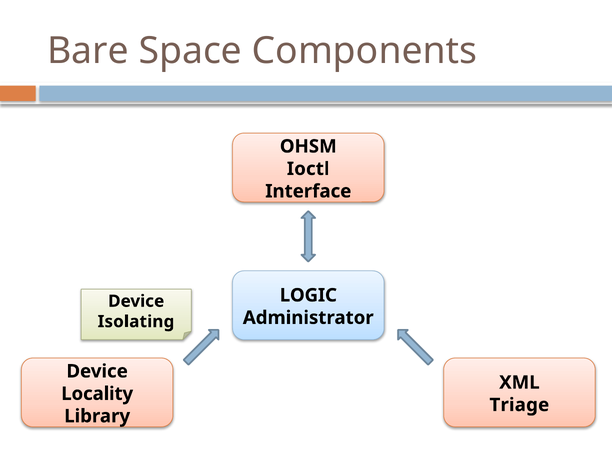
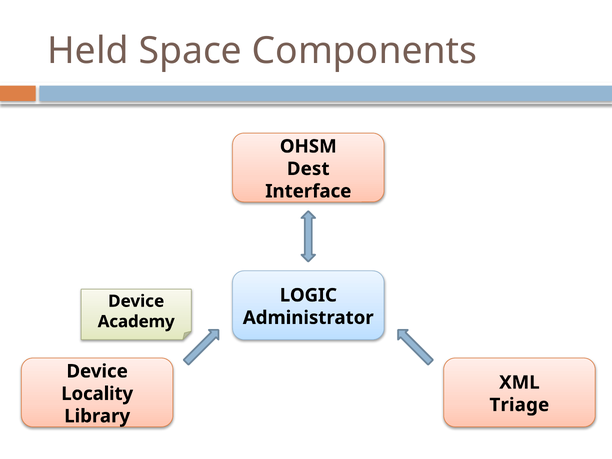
Bare: Bare -> Held
Ioctl: Ioctl -> Dest
Isolating: Isolating -> Academy
